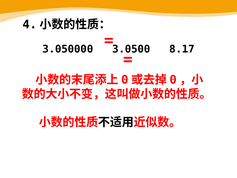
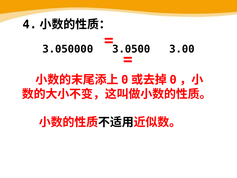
8.17: 8.17 -> 3.00
